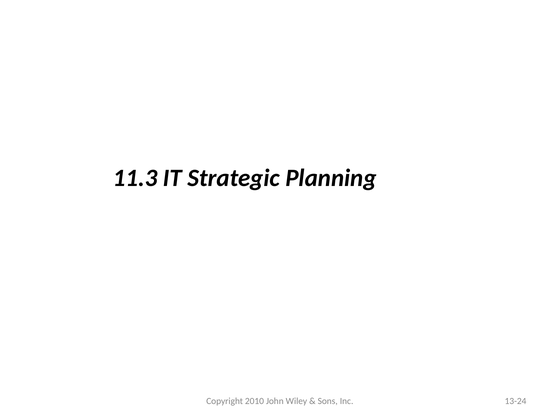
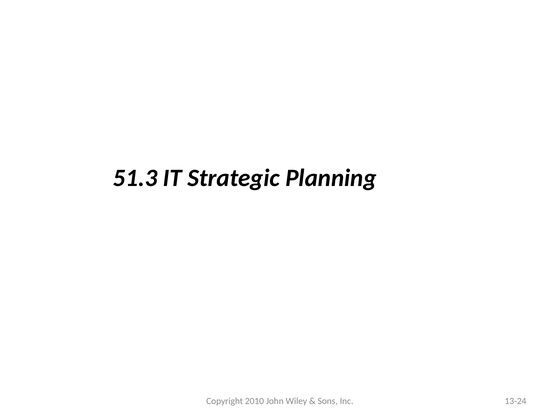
11.3: 11.3 -> 51.3
